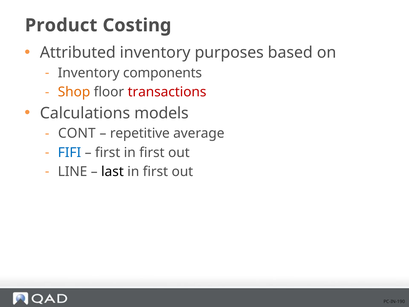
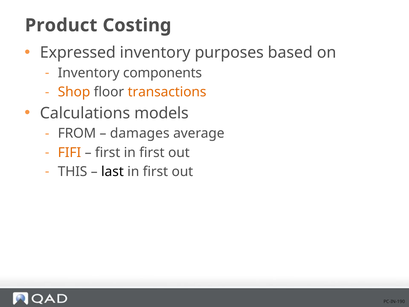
Attributed: Attributed -> Expressed
transactions colour: red -> orange
CONT: CONT -> FROM
repetitive: repetitive -> damages
FIFI colour: blue -> orange
LINE: LINE -> THIS
